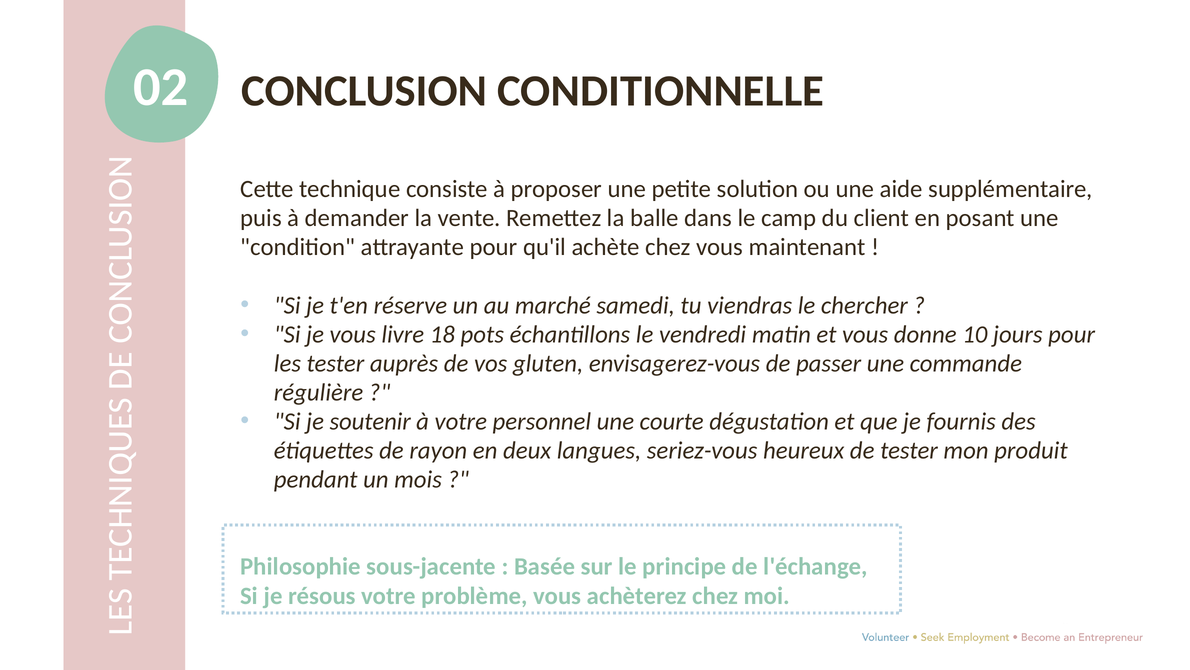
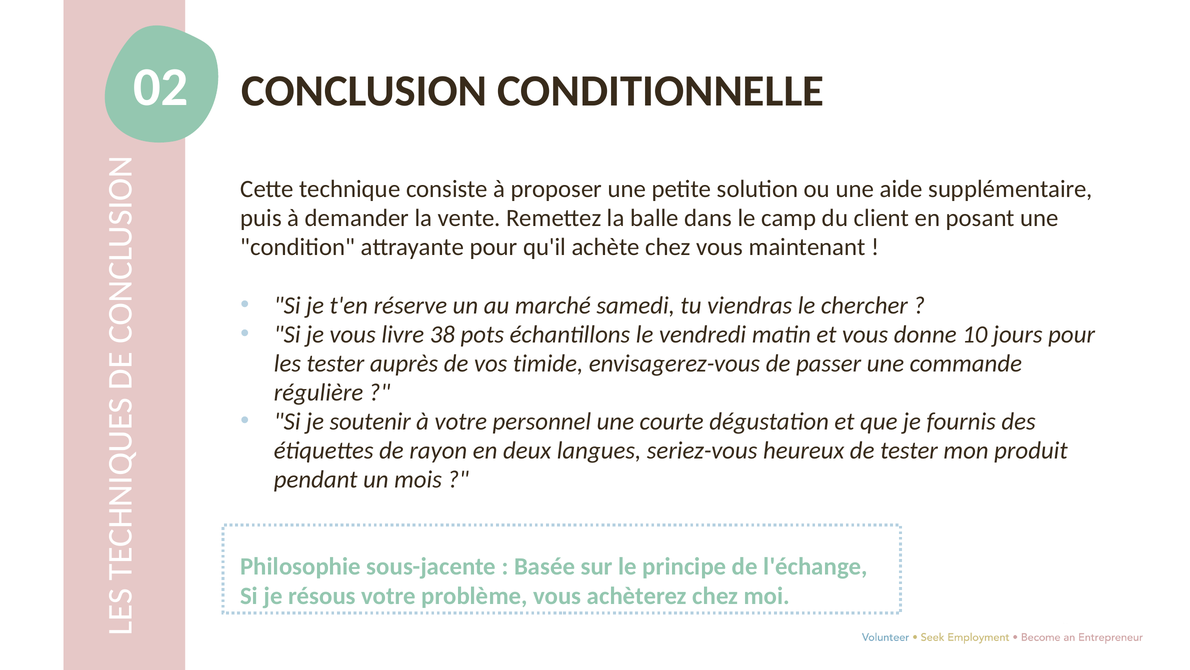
18: 18 -> 38
gluten: gluten -> timide
